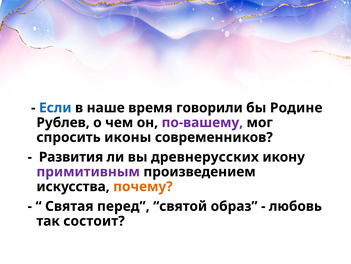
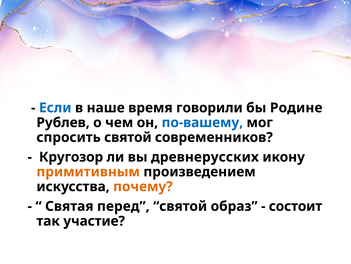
по-вашему colour: purple -> blue
спросить иконы: иконы -> святой
Развития: Развития -> Кругозор
примитивным colour: purple -> orange
любовь: любовь -> состоит
состоит: состоит -> участие
